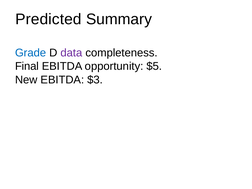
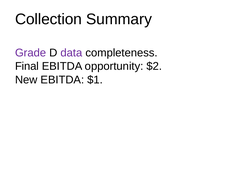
Predicted: Predicted -> Collection
Grade colour: blue -> purple
$5: $5 -> $2
$3: $3 -> $1
